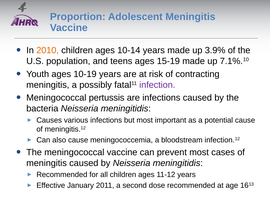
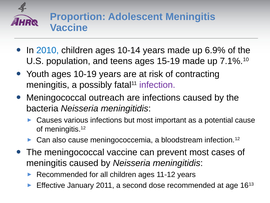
2010 colour: orange -> blue
3.9%: 3.9% -> 6.9%
pertussis: pertussis -> outreach
